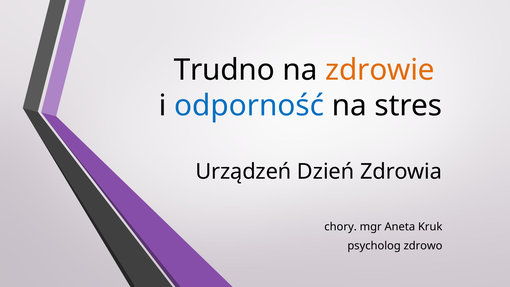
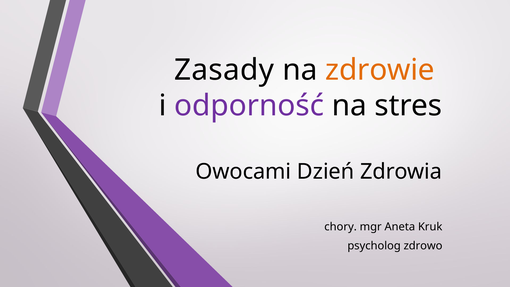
Trudno: Trudno -> Zasady
odporność colour: blue -> purple
Urządzeń: Urządzeń -> Owocami
